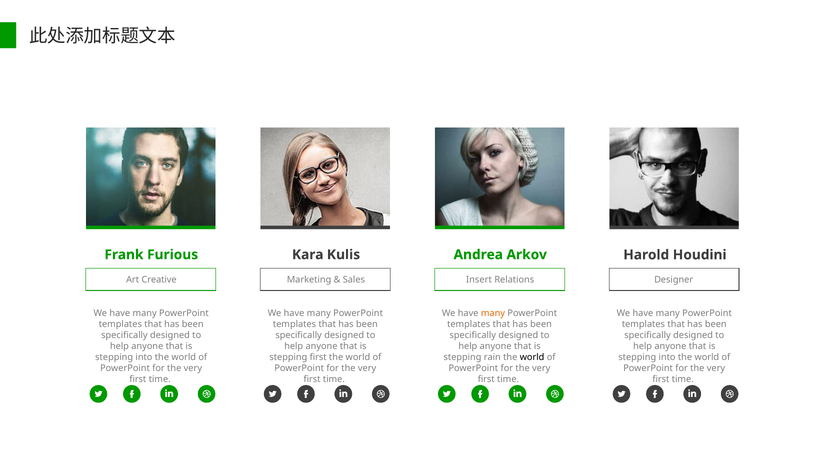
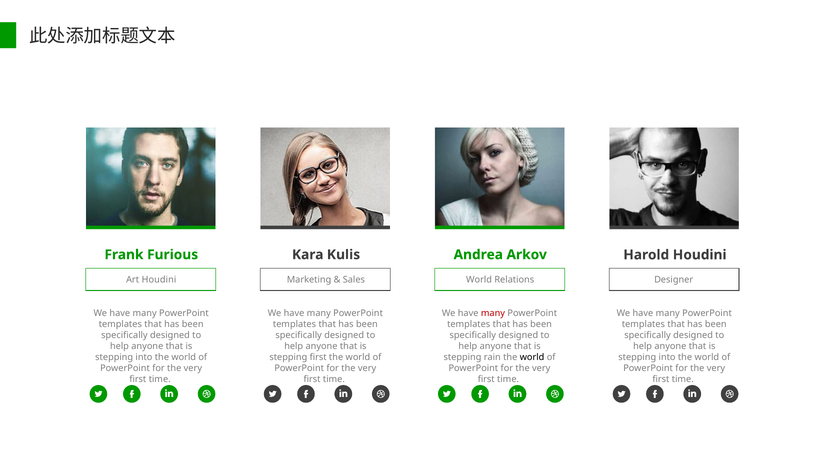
Art Creative: Creative -> Houdini
Insert at (479, 280): Insert -> World
many at (493, 313) colour: orange -> red
